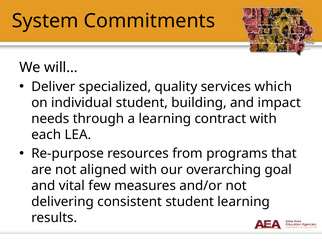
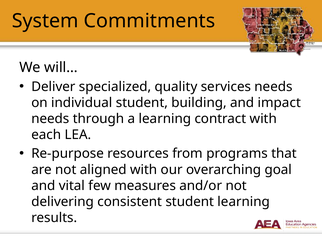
services which: which -> needs
